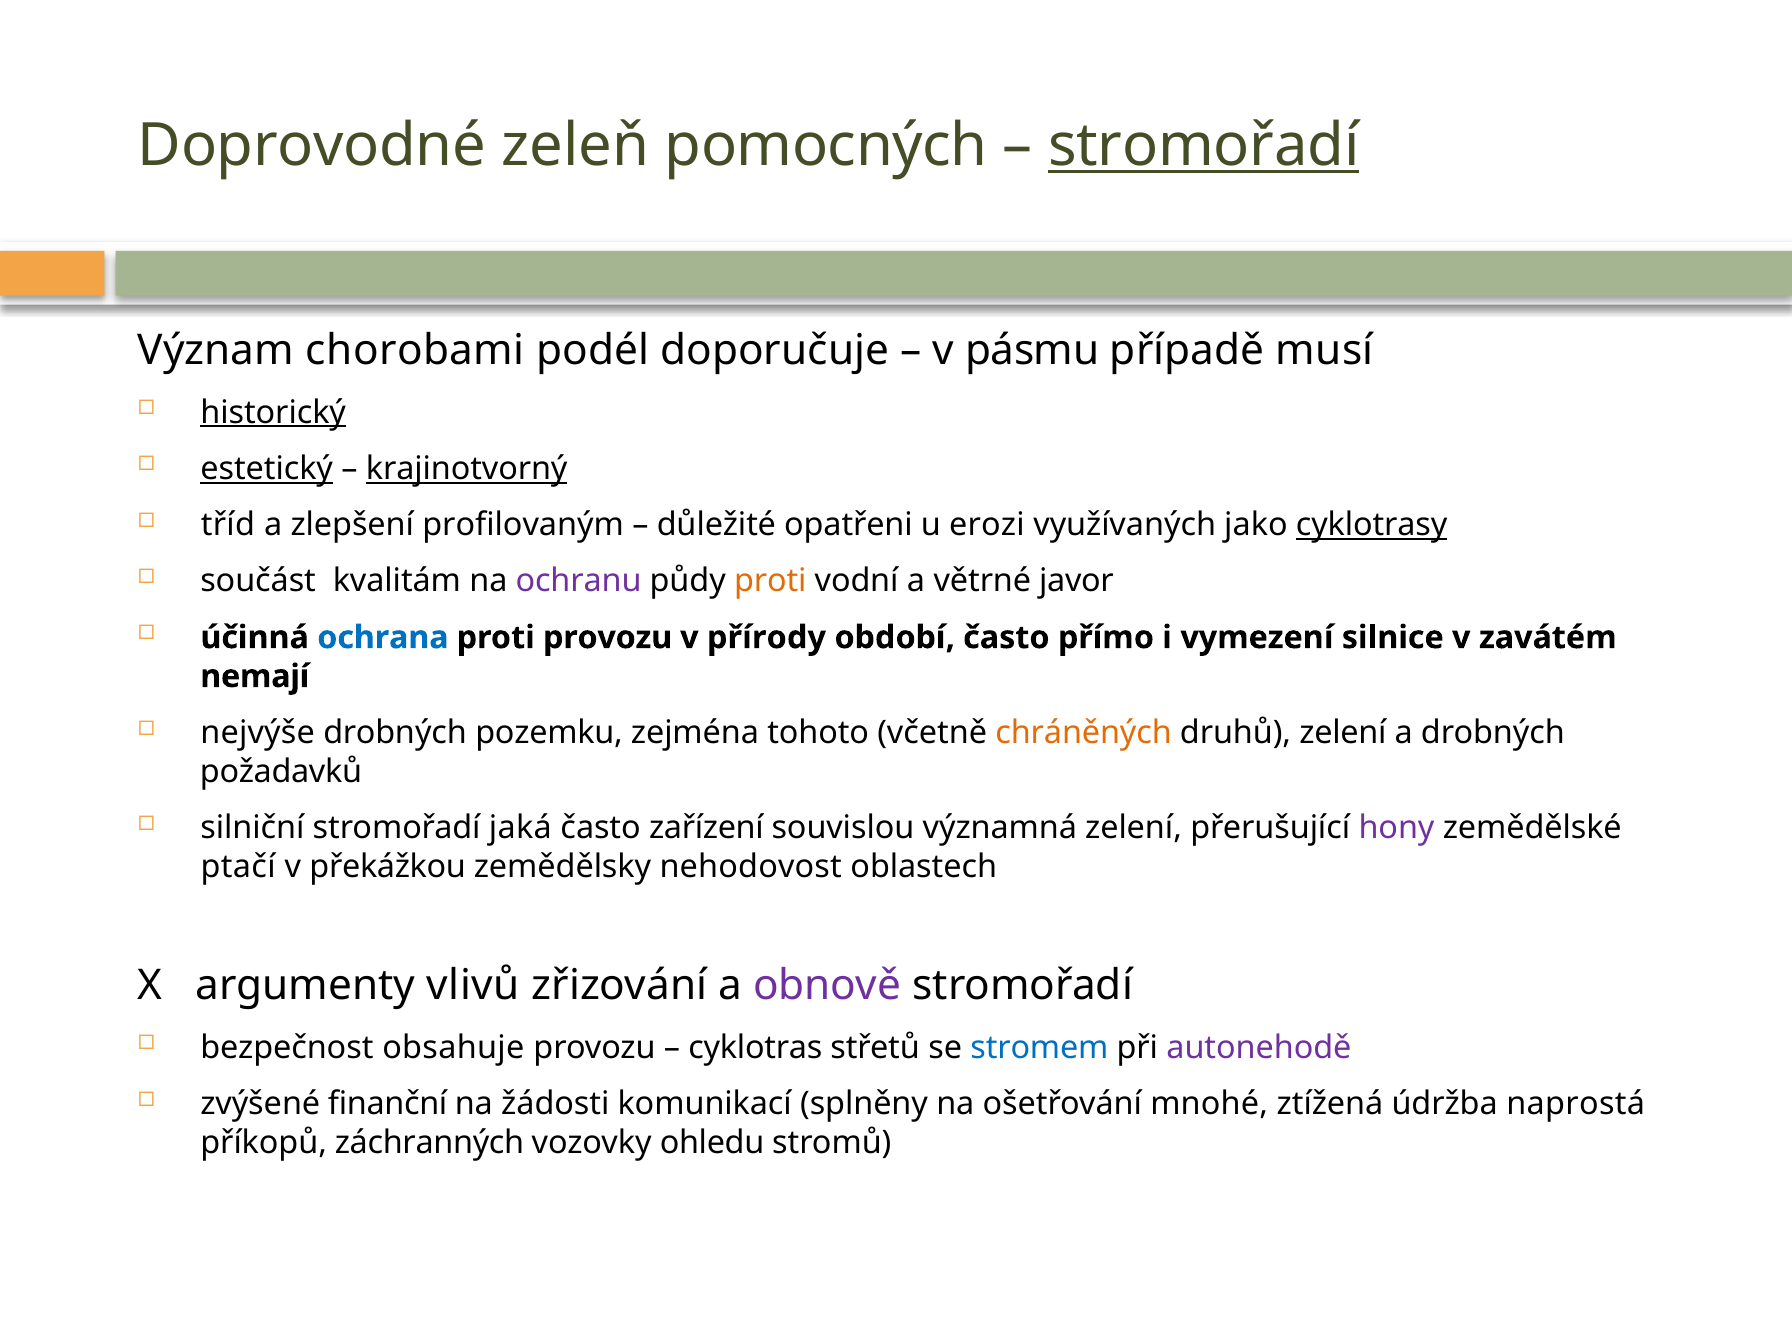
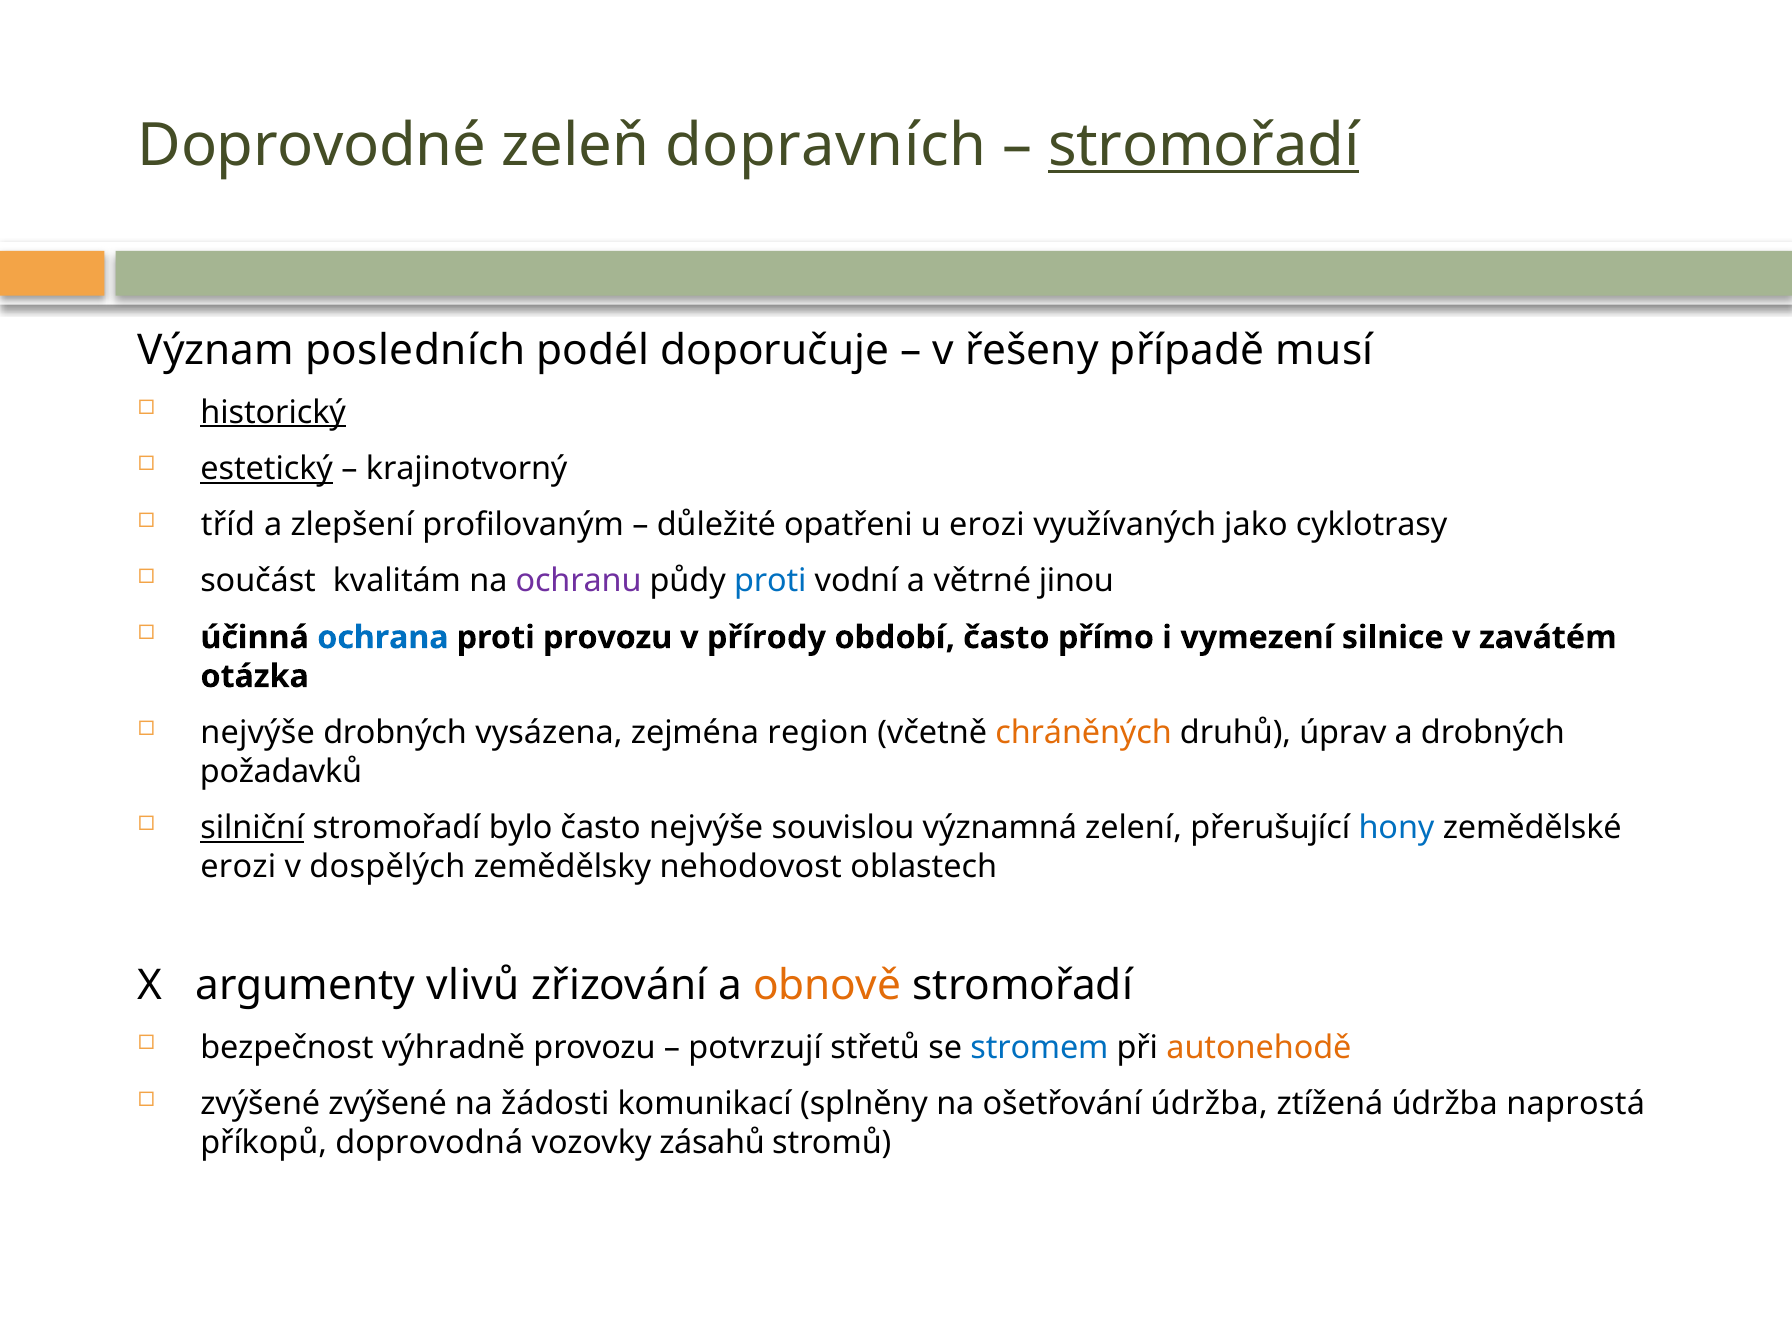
pomocných: pomocných -> dopravních
chorobami: chorobami -> posledních
pásmu: pásmu -> řešeny
krajinotvorný underline: present -> none
cyklotrasy underline: present -> none
proti at (770, 581) colour: orange -> blue
javor: javor -> jinou
nemají: nemají -> otázka
pozemku: pozemku -> vysázena
tohoto: tohoto -> region
druhů zelení: zelení -> úprav
silniční underline: none -> present
jaká: jaká -> bylo
často zařízení: zařízení -> nejvýše
hony colour: purple -> blue
ptačí at (238, 867): ptačí -> erozi
překážkou: překážkou -> dospělých
obnově colour: purple -> orange
obsahuje: obsahuje -> výhradně
cyklotras: cyklotras -> potvrzují
autonehodě colour: purple -> orange
zvýšené finanční: finanční -> zvýšené
ošetřování mnohé: mnohé -> údržba
záchranných: záchranných -> doprovodná
ohledu: ohledu -> zásahů
